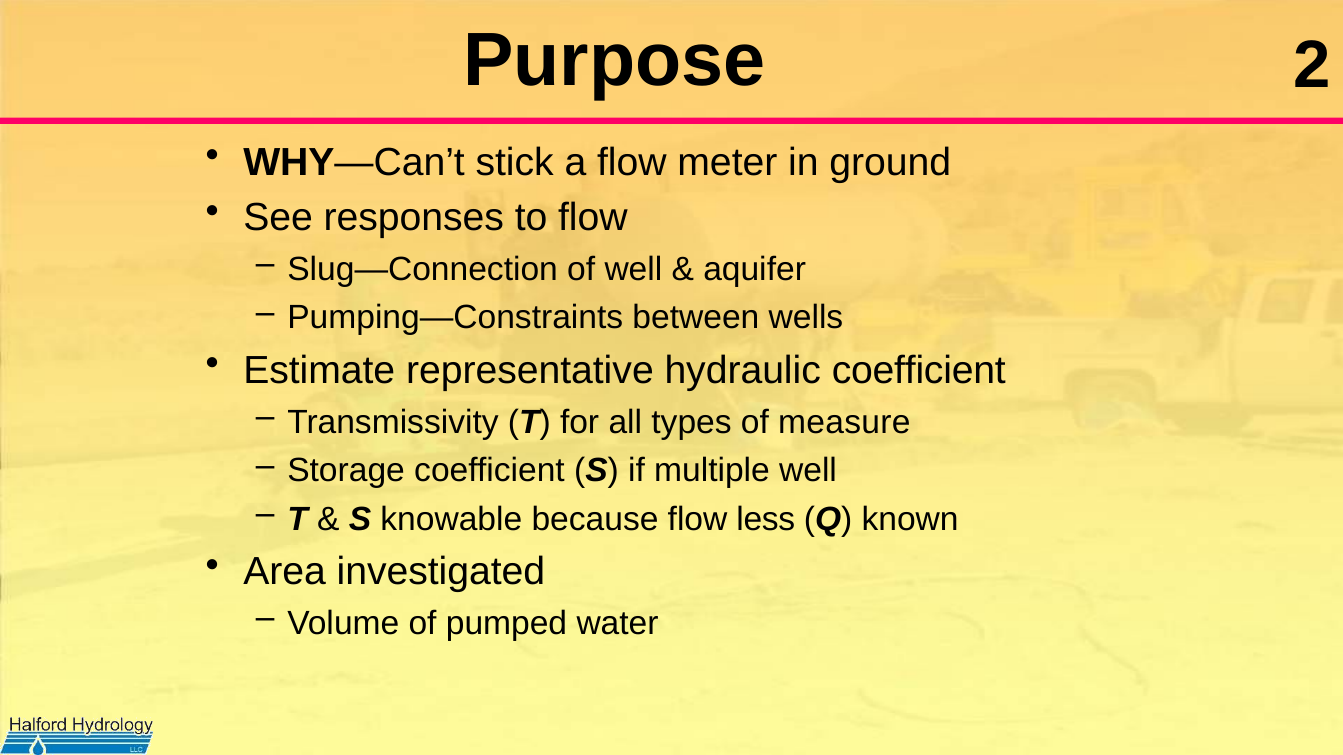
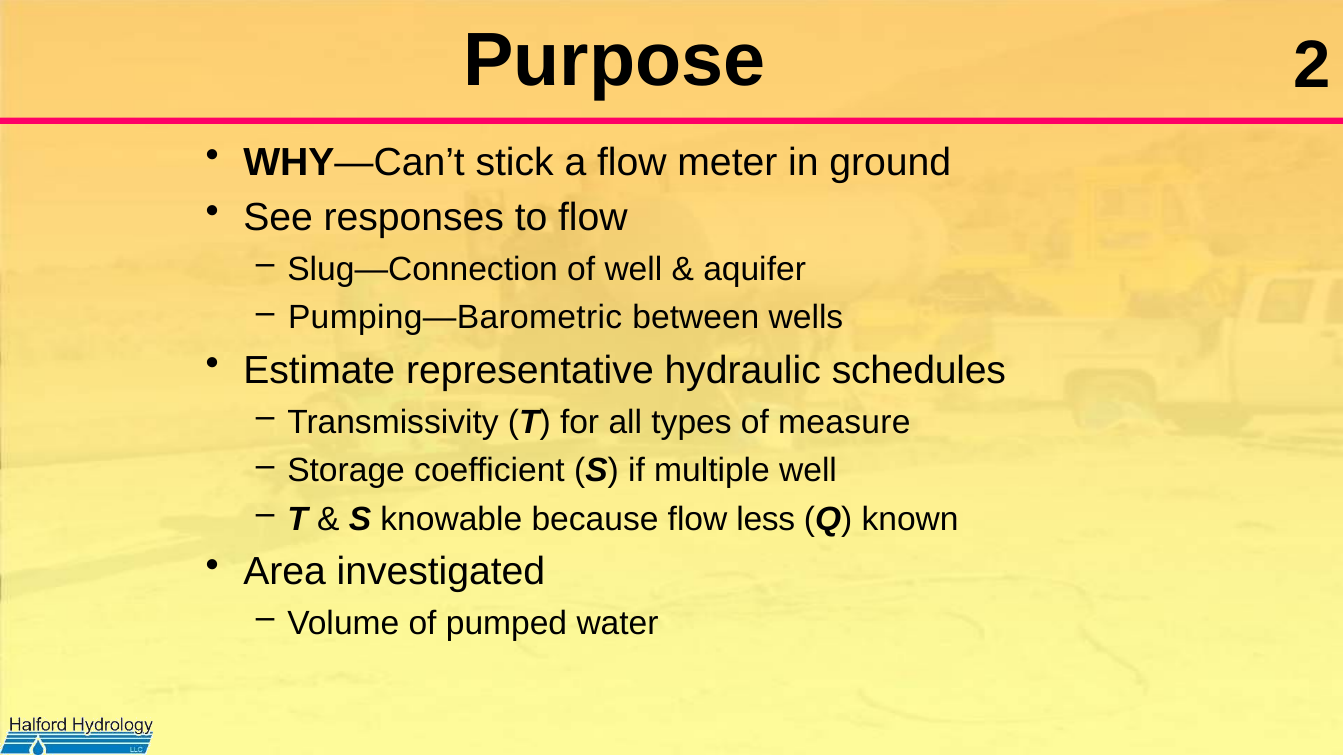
Pumping—Constraints: Pumping—Constraints -> Pumping—Barometric
hydraulic coefficient: coefficient -> schedules
